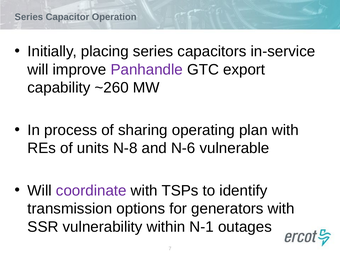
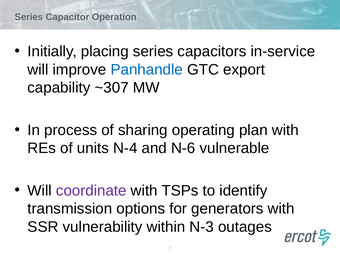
Panhandle colour: purple -> blue
~260: ~260 -> ~307
N-8: N-8 -> N-4
N-1: N-1 -> N-3
